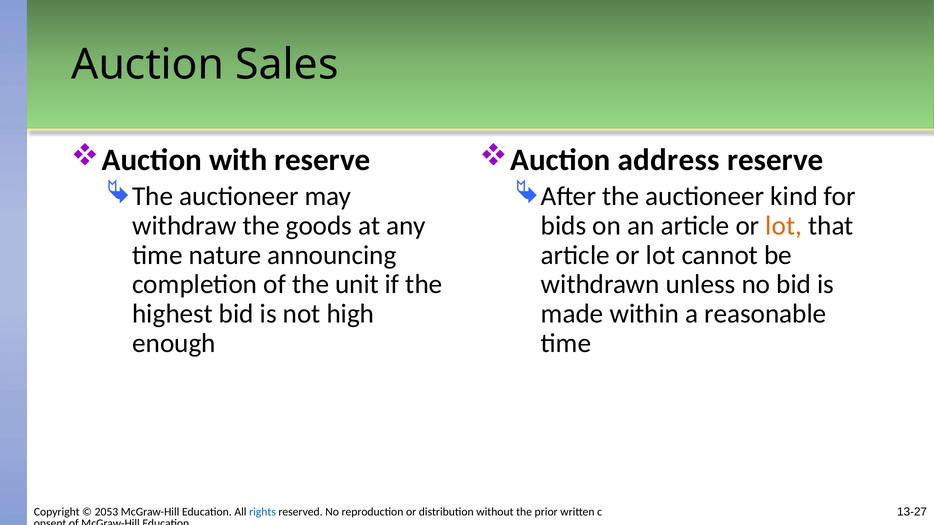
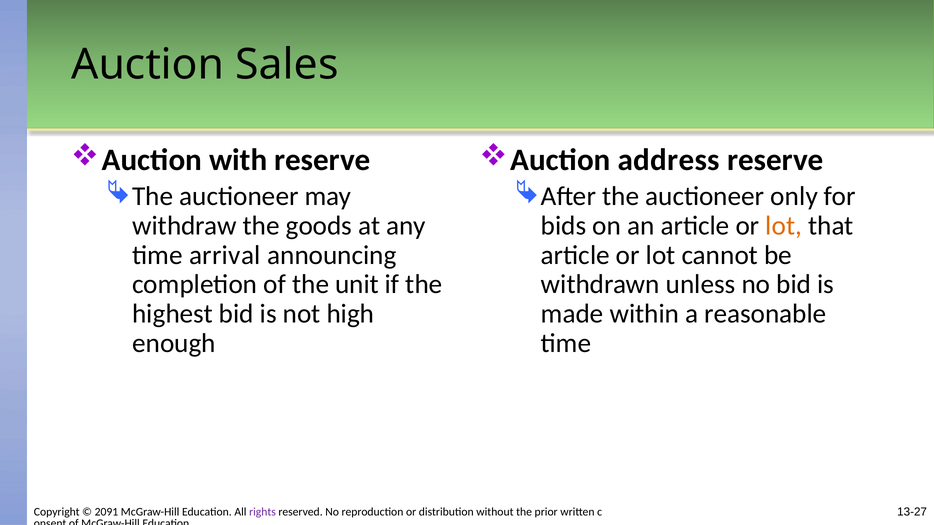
kind: kind -> only
nature: nature -> arrival
2053: 2053 -> 2091
rights colour: blue -> purple
